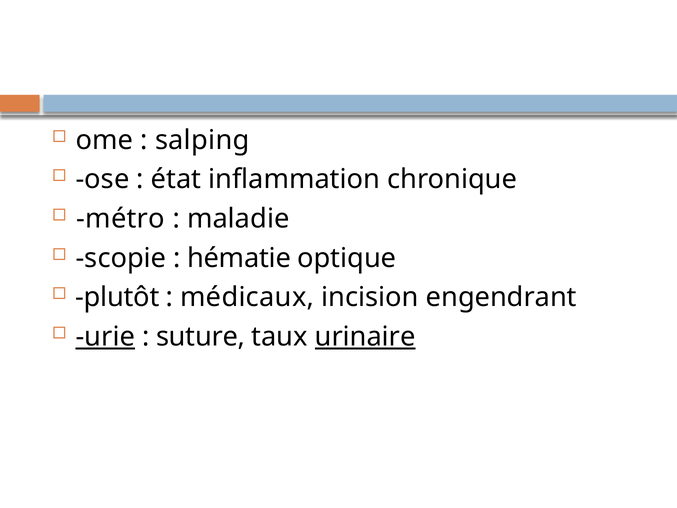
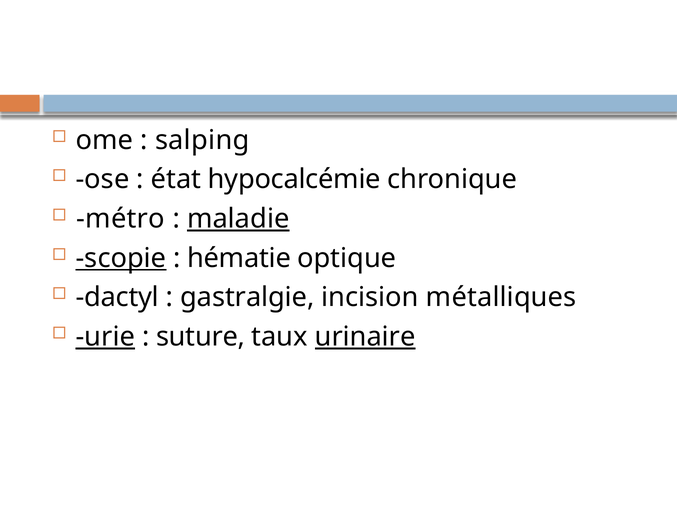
inflammation: inflammation -> hypocalcémie
maladie underline: none -> present
scopie underline: none -> present
plutôt: plutôt -> dactyl
médicaux: médicaux -> gastralgie
engendrant: engendrant -> métalliques
